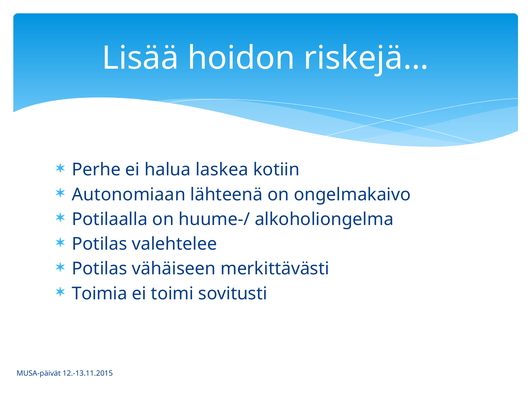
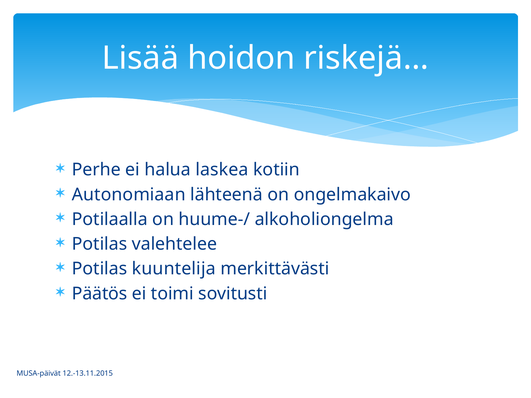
vähäiseen: vähäiseen -> kuuntelija
Toimia: Toimia -> Päätös
